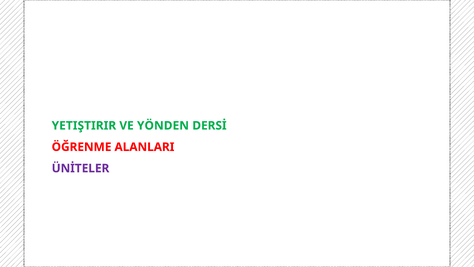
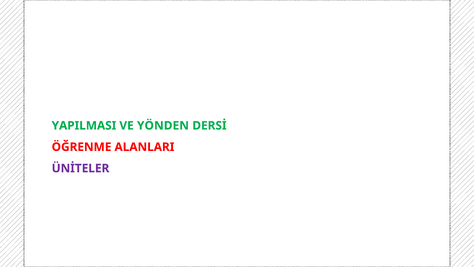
YETIŞTIRIR: YETIŞTIRIR -> YAPILMASI
